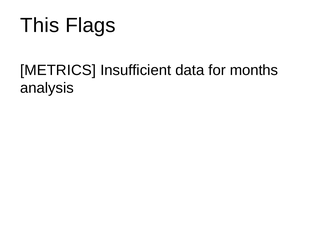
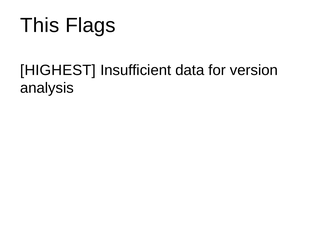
METRICS: METRICS -> HIGHEST
months: months -> version
